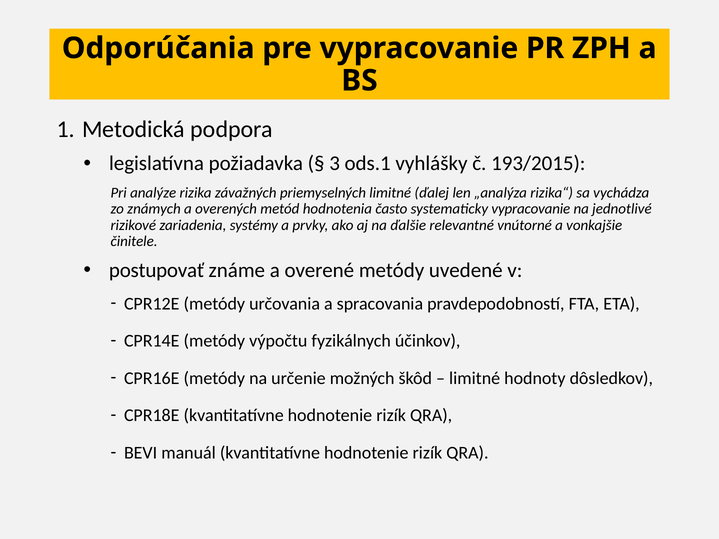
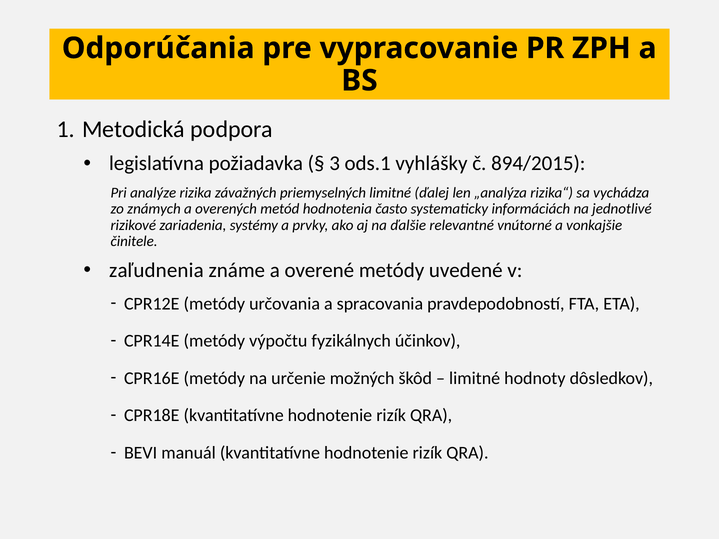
193/2015: 193/2015 -> 894/2015
systematicky vypracovanie: vypracovanie -> informáciách
postupovať: postupovať -> zaľudnenia
